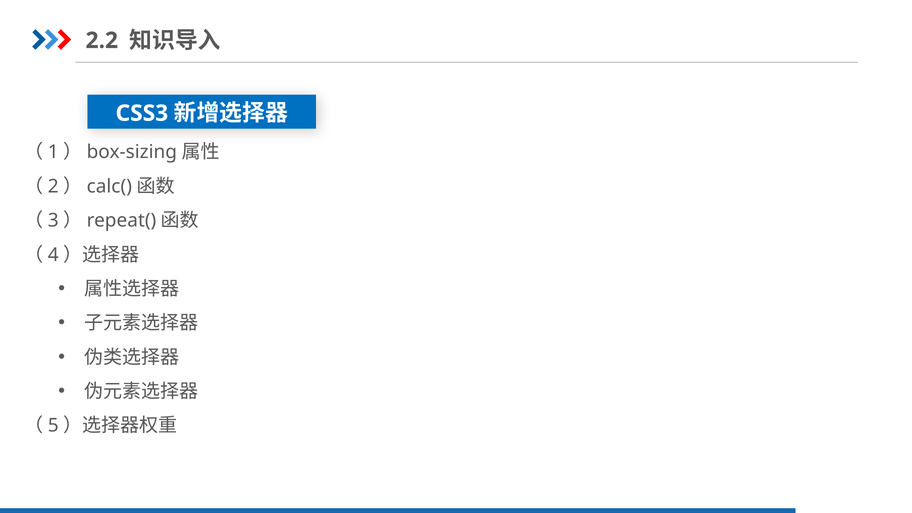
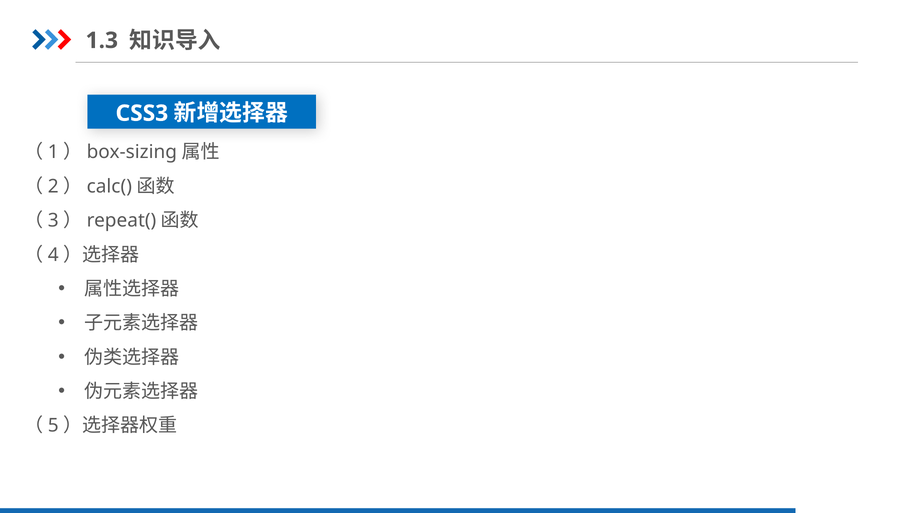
2.2: 2.2 -> 1.3
